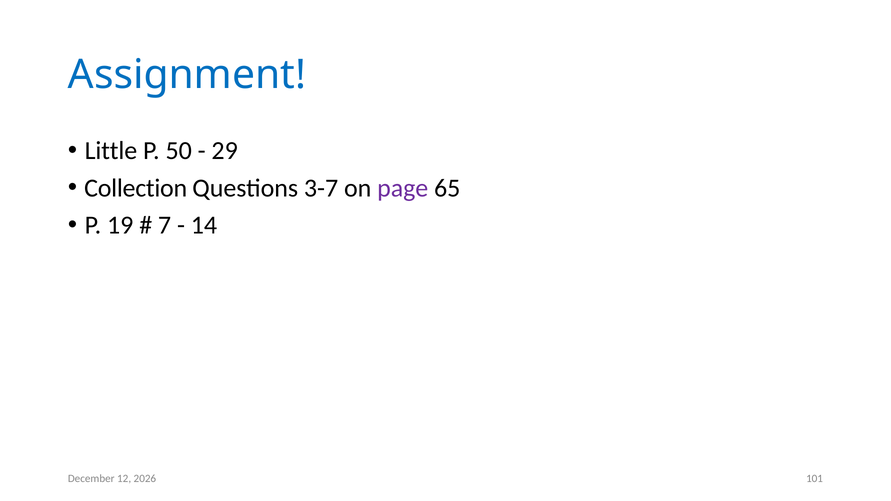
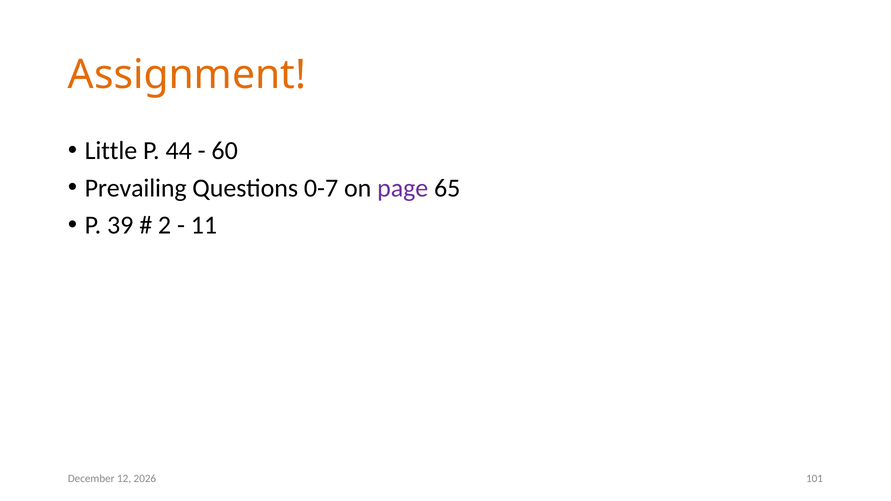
Assignment colour: blue -> orange
50: 50 -> 44
29: 29 -> 60
Collection: Collection -> Prevailing
3-7: 3-7 -> 0-7
19: 19 -> 39
7: 7 -> 2
14: 14 -> 11
